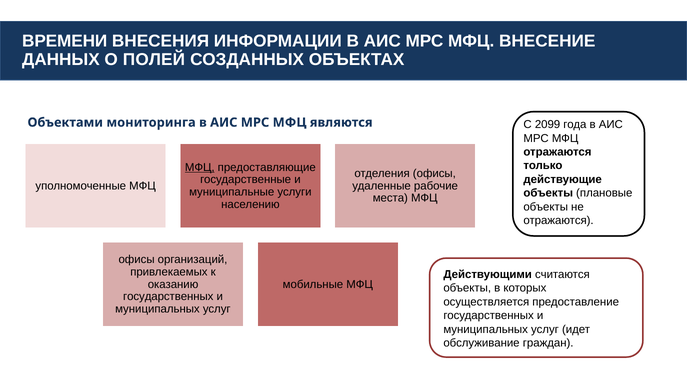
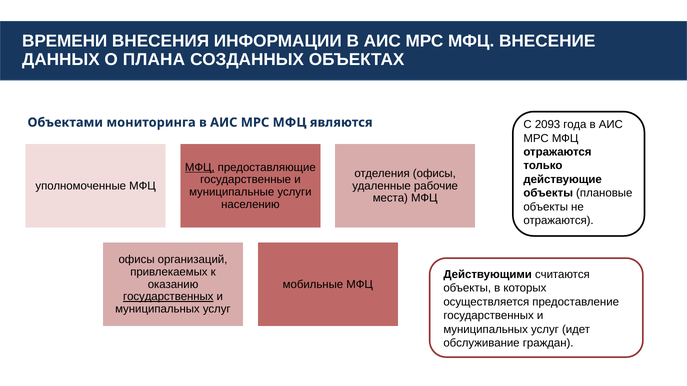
ПОЛЕЙ: ПОЛЕЙ -> ПЛАНА
2099: 2099 -> 2093
государственных at (168, 297) underline: none -> present
